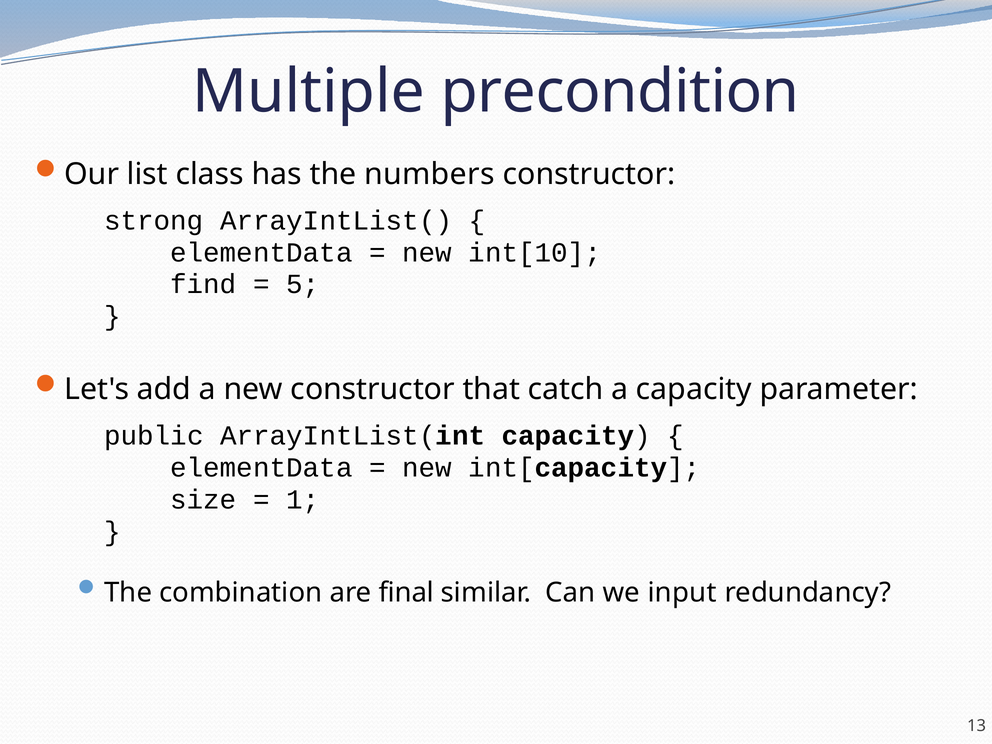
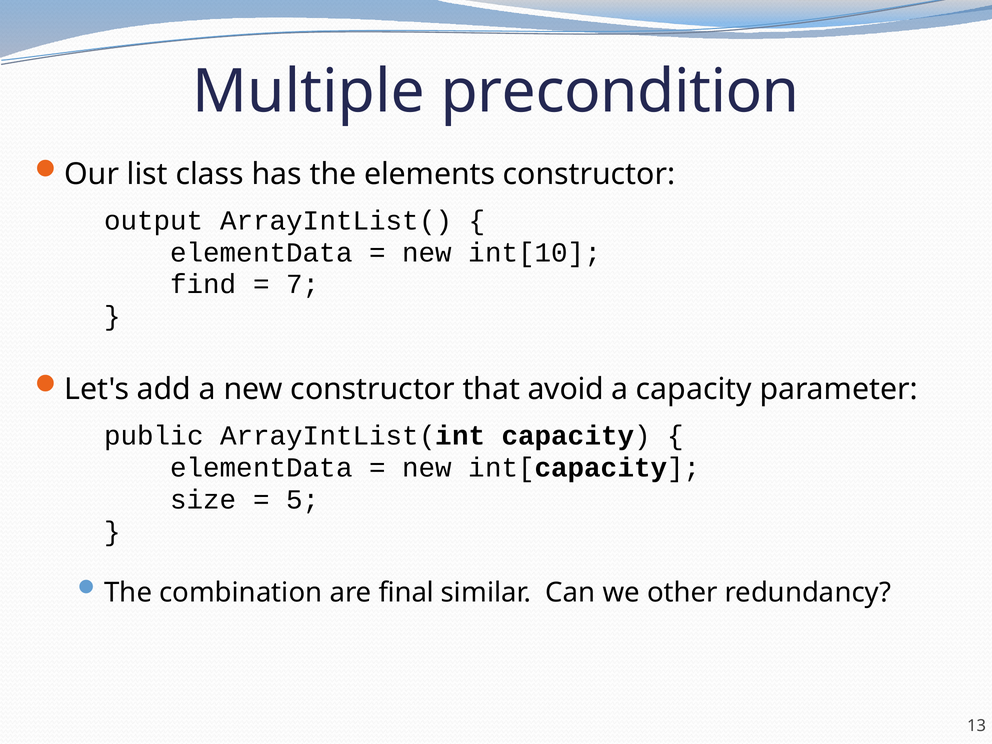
numbers: numbers -> elements
strong: strong -> output
5: 5 -> 7
catch: catch -> avoid
1: 1 -> 5
input: input -> other
